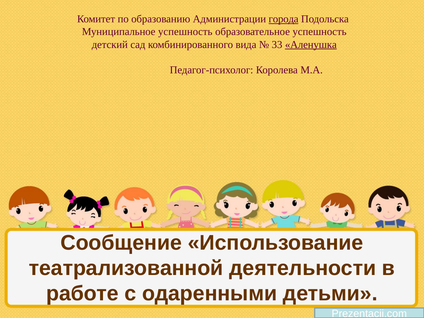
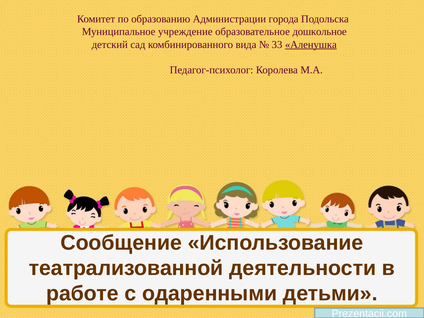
города underline: present -> none
Муниципальное успешность: успешность -> учреждение
образовательное успешность: успешность -> дошкольное
